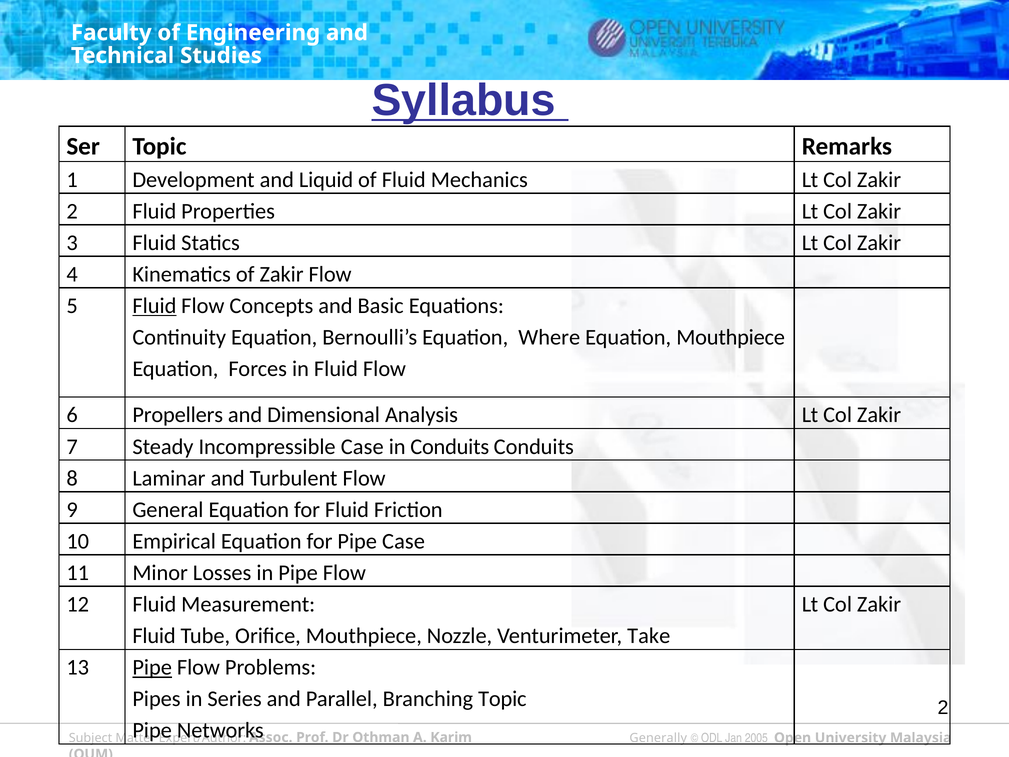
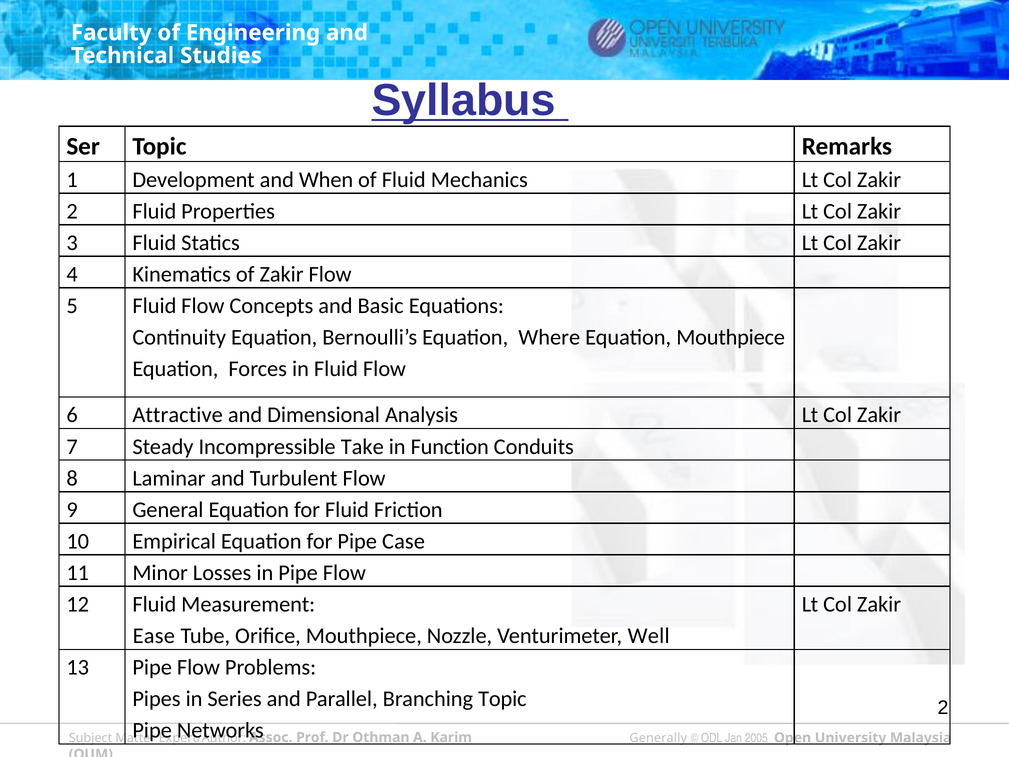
Liquid: Liquid -> When
Fluid at (154, 306) underline: present -> none
Propellers: Propellers -> Attractive
Incompressible Case: Case -> Take
in Conduits: Conduits -> Function
Fluid at (154, 636): Fluid -> Ease
Take: Take -> Well
Pipe at (152, 667) underline: present -> none
